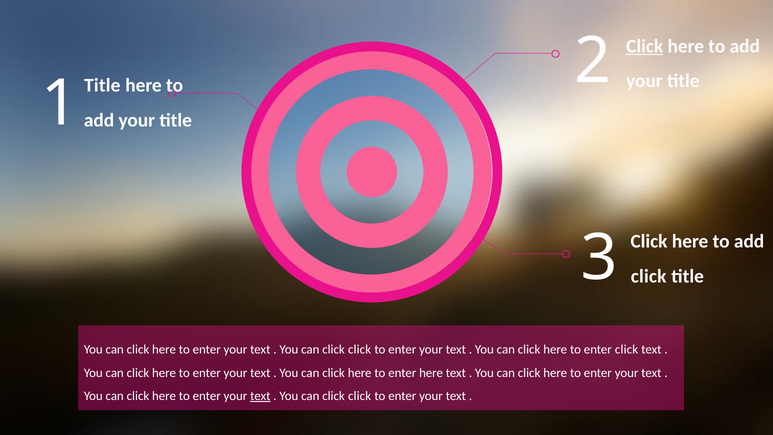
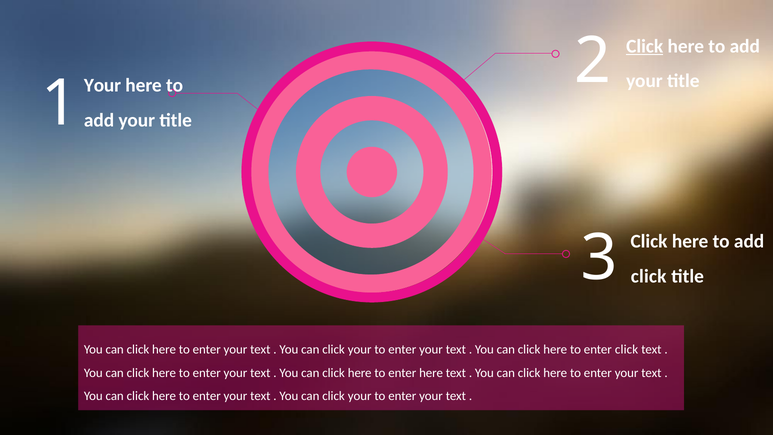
Title at (102, 85): Title -> Your
click at (360, 350): click -> your
text at (260, 396) underline: present -> none
click at (360, 396): click -> your
